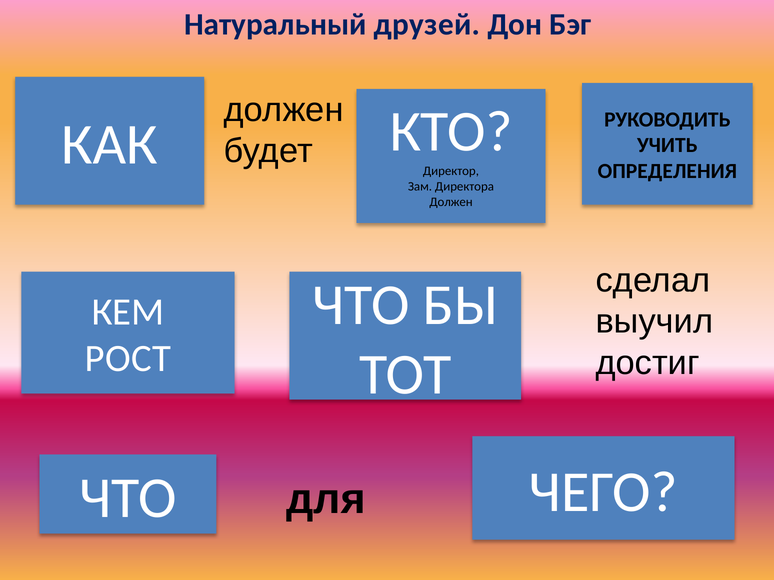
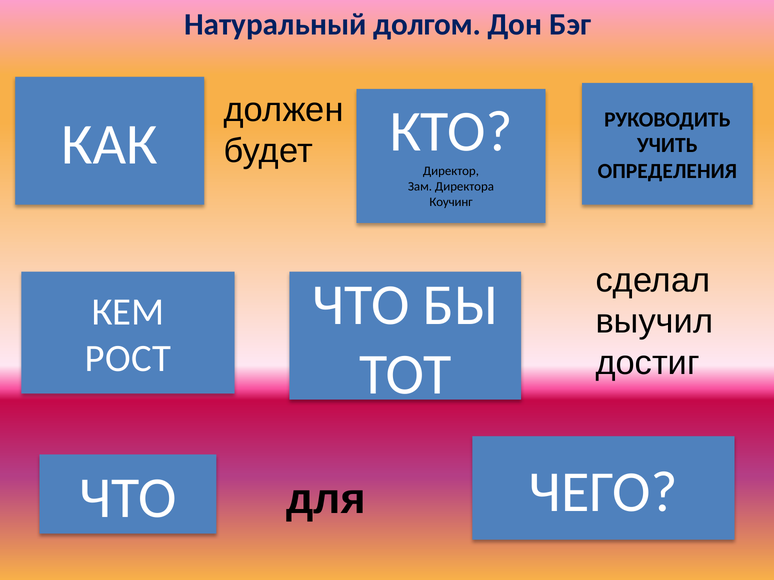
друзей: друзей -> долгом
Должен at (451, 202): Должен -> Коучинг
